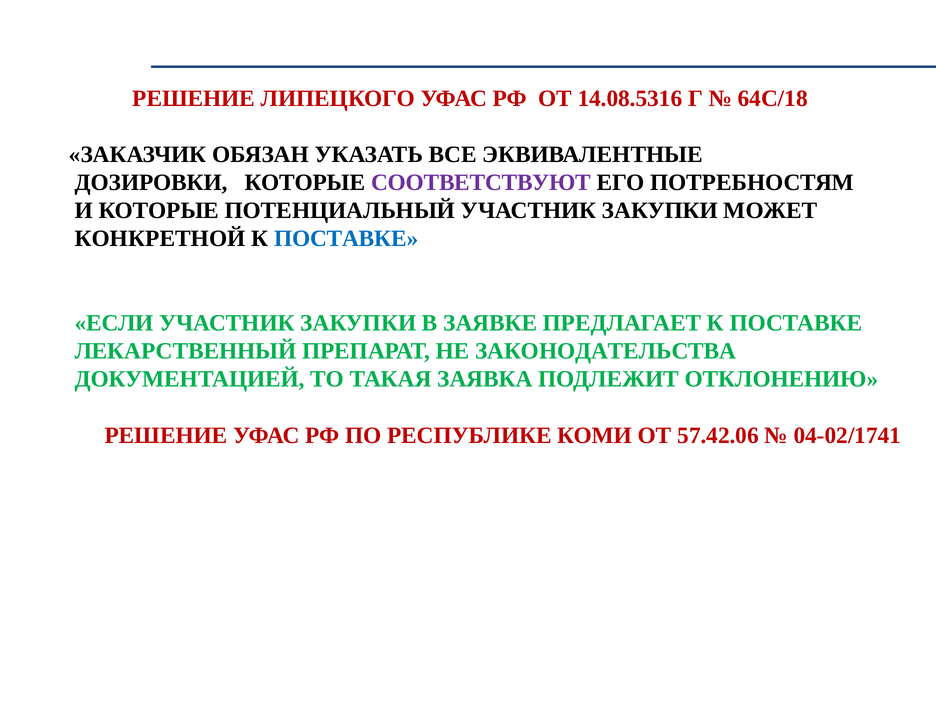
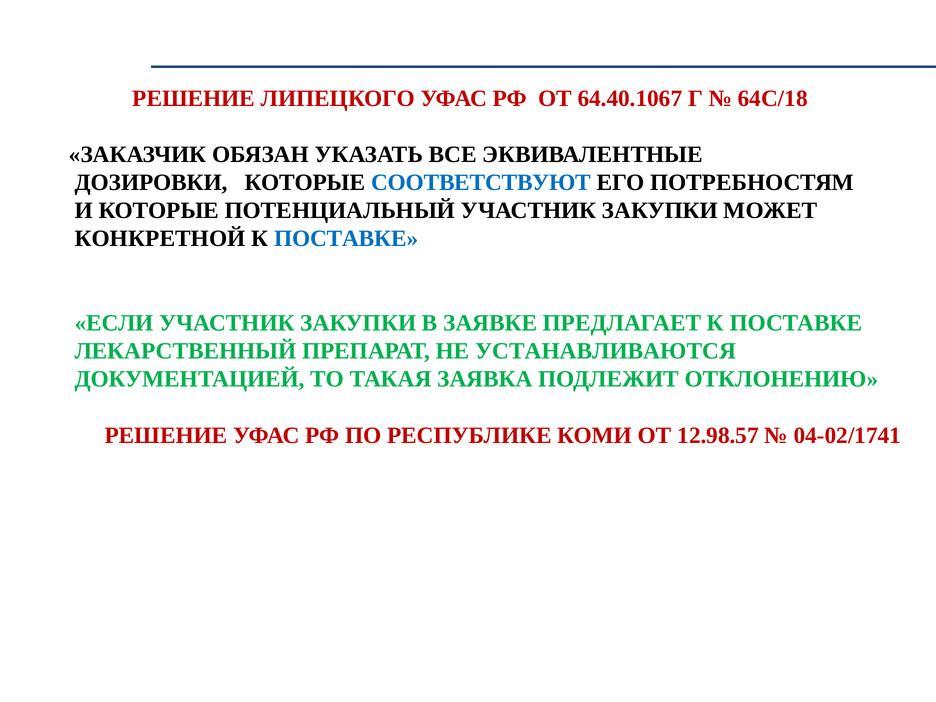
14.08.5316: 14.08.5316 -> 64.40.1067
СООТВЕТСТВУЮТ colour: purple -> blue
ЗАКОНОДАТЕЛЬСТВА: ЗАКОНОДАТЕЛЬСТВА -> УСТАНАВЛИВАЮТСЯ
57.42.06: 57.42.06 -> 12.98.57
